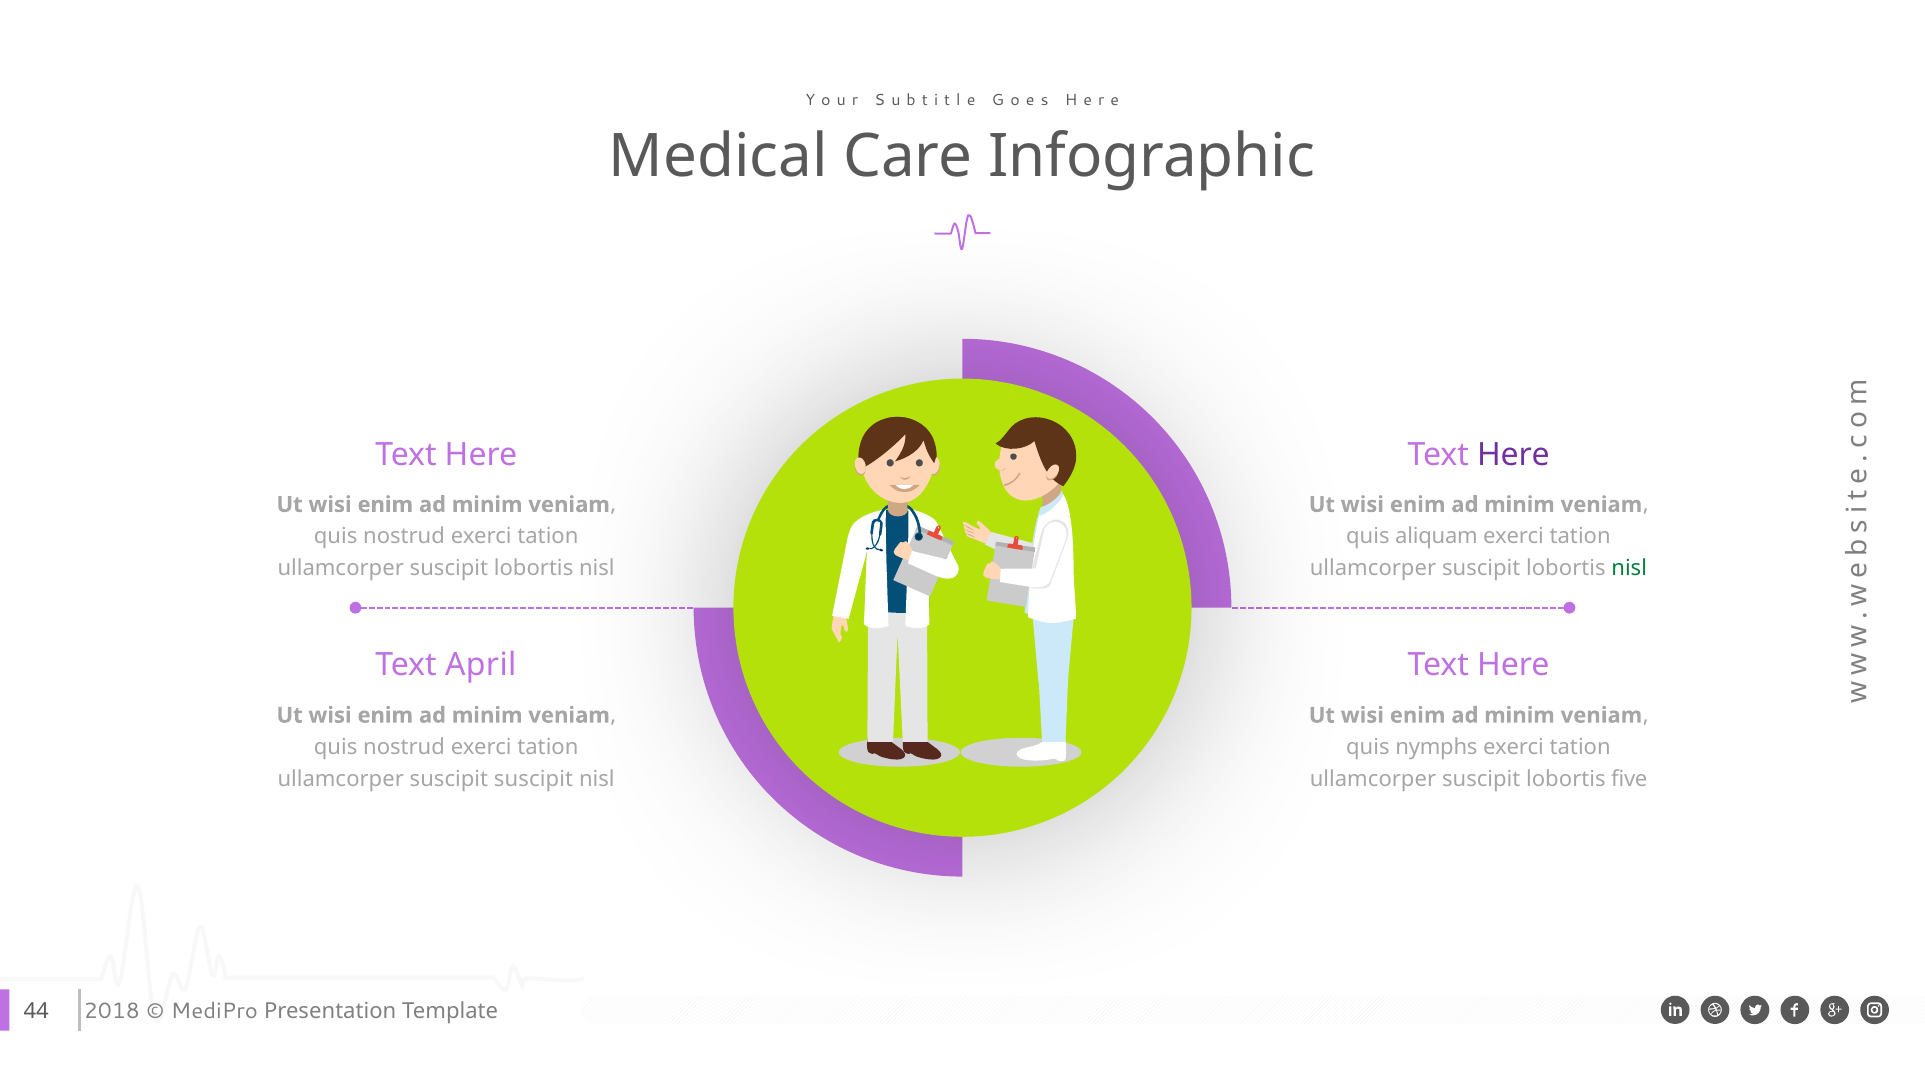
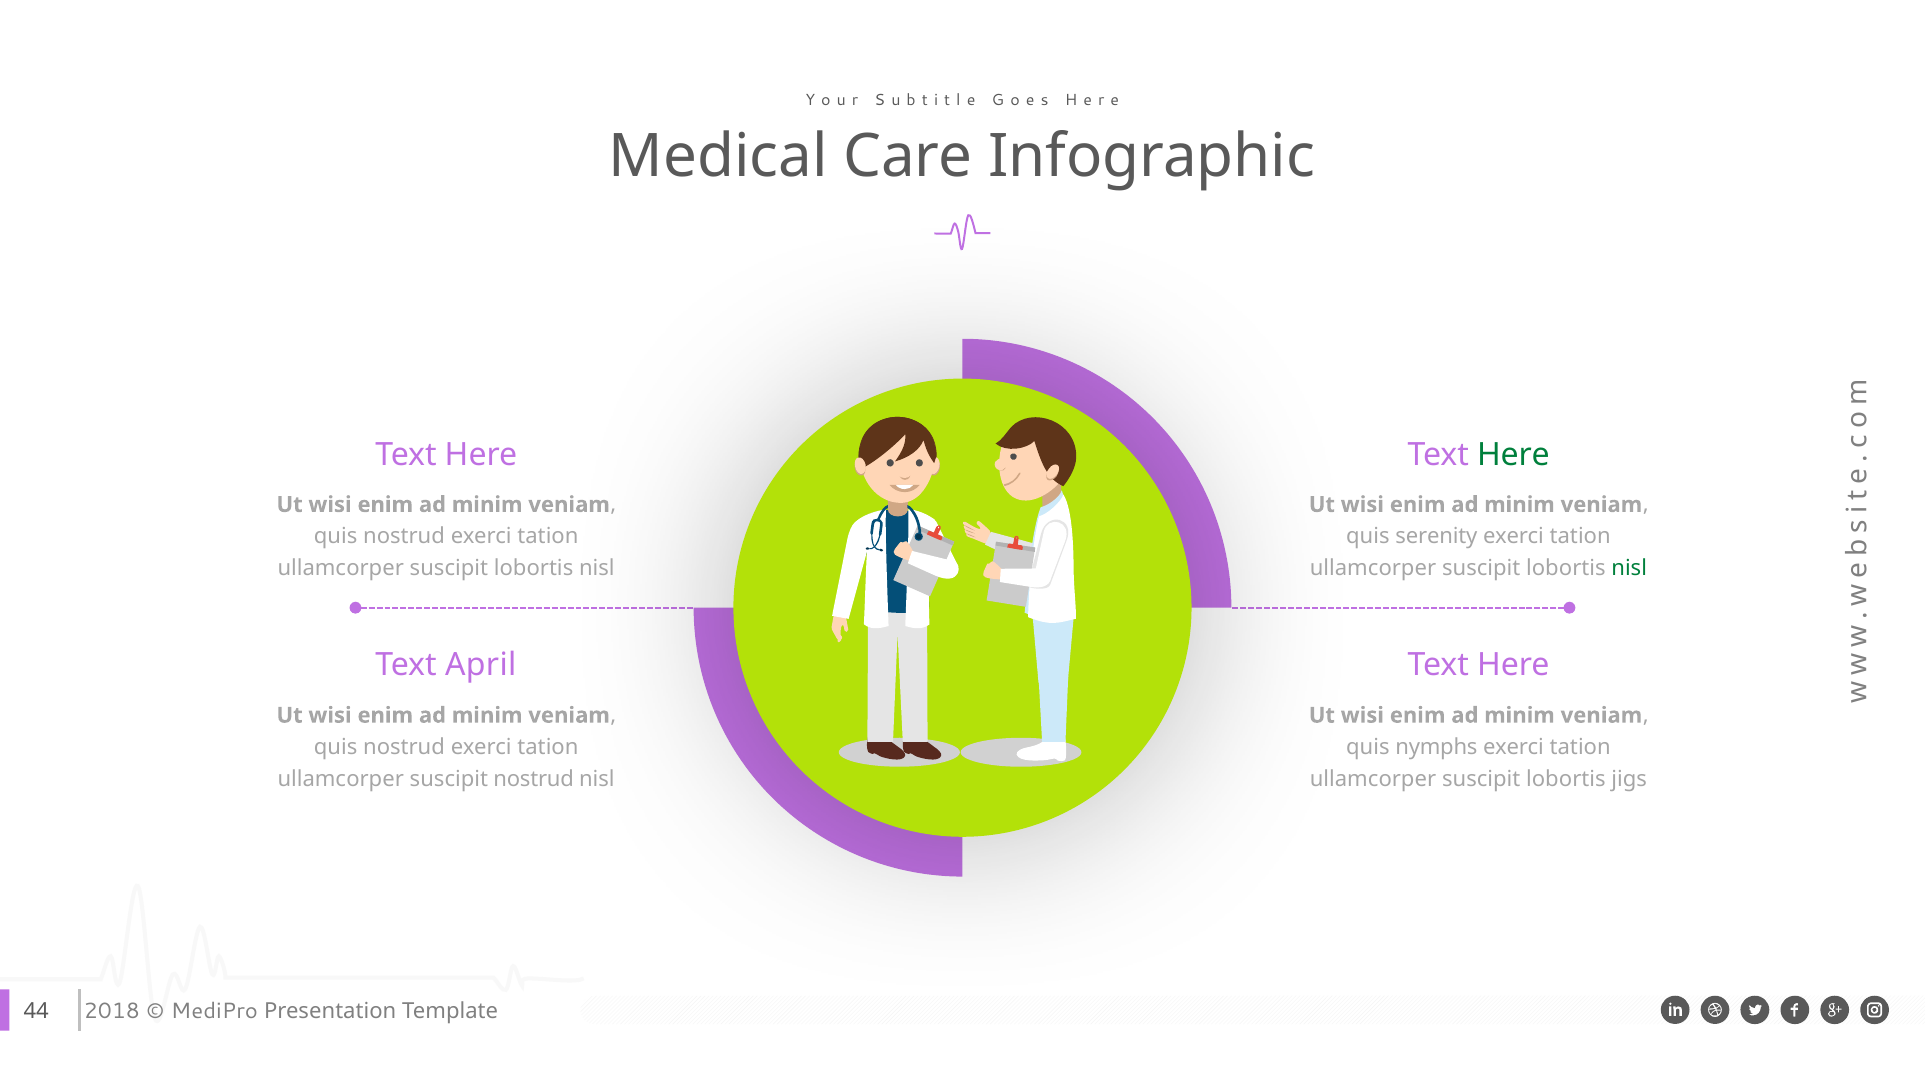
Here at (1513, 454) colour: purple -> green
aliquam: aliquam -> serenity
suscipit suscipit: suscipit -> nostrud
five: five -> jigs
